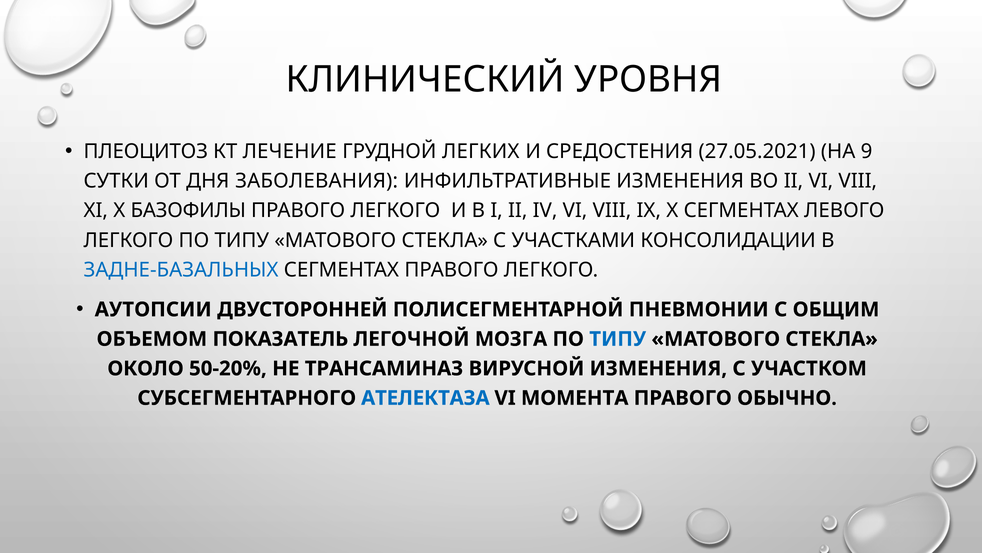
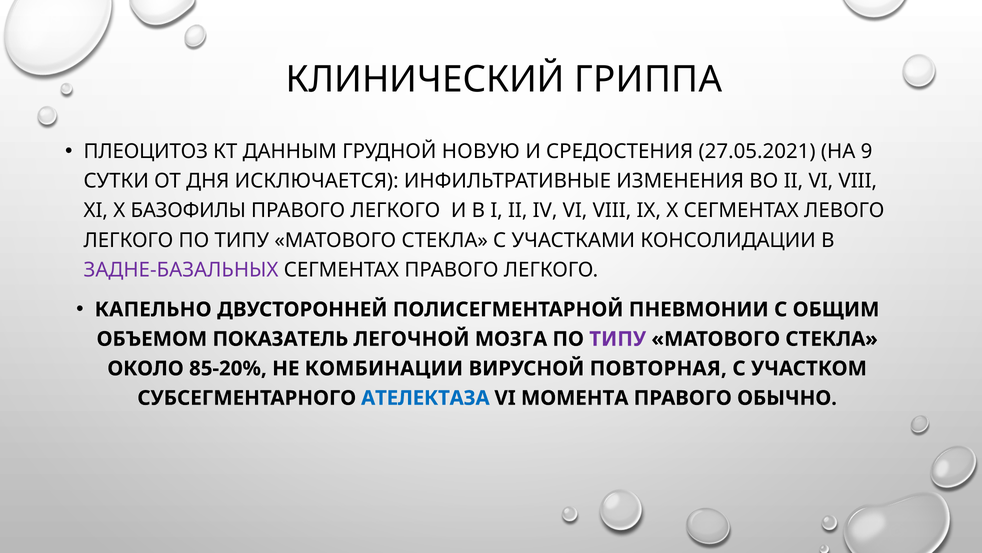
УРОВНЯ: УРОВНЯ -> ГРИППА
ЛЕЧЕНИЕ: ЛЕЧЕНИЕ -> ДАННЫМ
ЛЕГКИХ: ЛЕГКИХ -> НОВУЮ
ЗАБОЛЕВАНИЯ: ЗАБОЛЕВАНИЯ -> ИСКЛЮЧАЕТСЯ
ЗАДНЕ-БАЗАЛЬНЫХ colour: blue -> purple
АУТОПСИИ: АУТОПСИИ -> КАПЕЛЬНО
ТИПУ at (618, 339) colour: blue -> purple
50-20%: 50-20% -> 85-20%
ТРАНСАМИНАЗ: ТРАНСАМИНАЗ -> КОМБИНАЦИИ
ВИРУСНОЙ ИЗМЕНЕНИЯ: ИЗМЕНЕНИЯ -> ПОВТОРНАЯ
